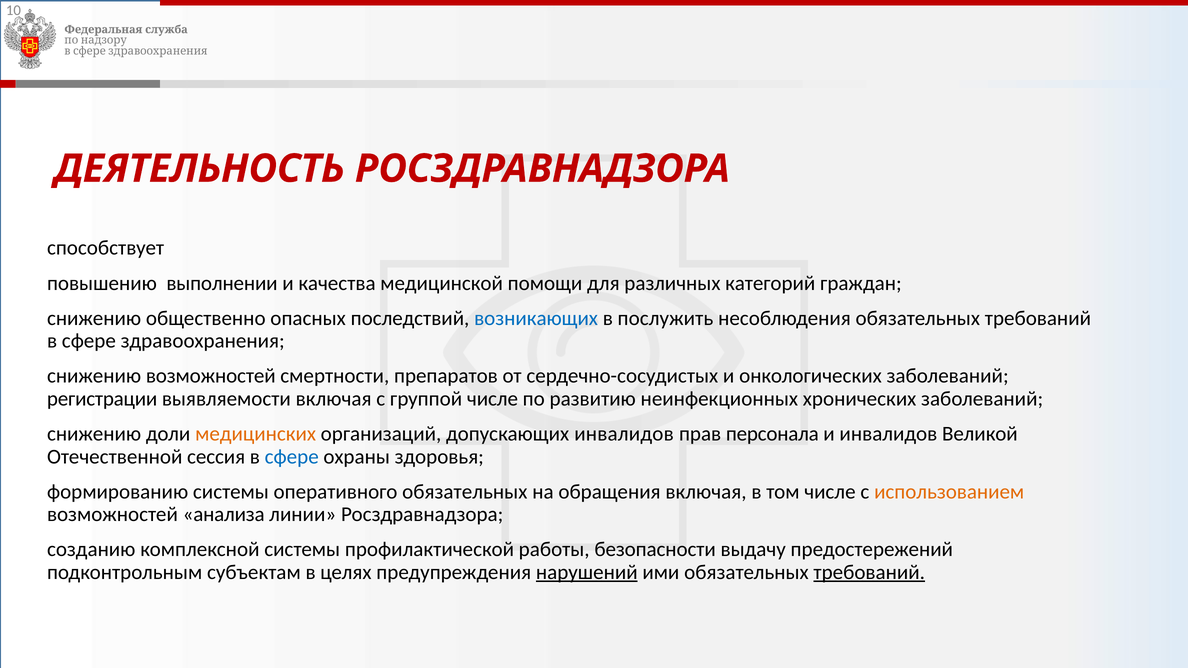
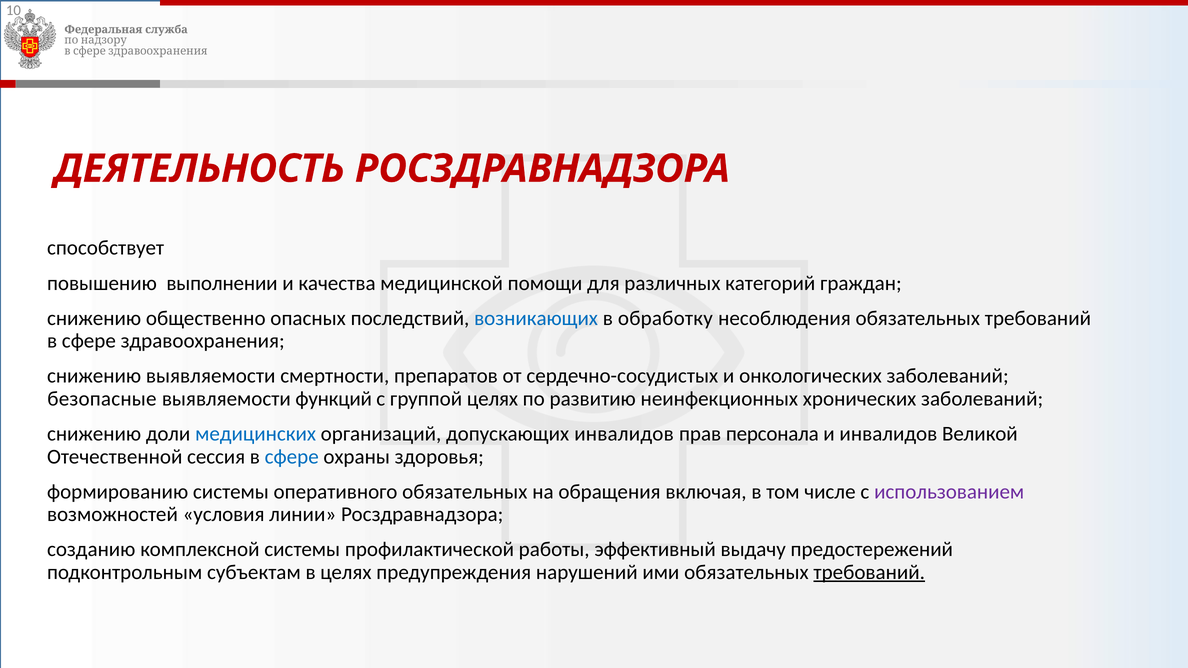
послужить: послужить -> обработку
снижению возможностей: возможностей -> выявляемости
регистрации: регистрации -> безопасные
выявляемости включая: включая -> функций
группой числе: числе -> целях
медицинских colour: orange -> blue
использованием colour: orange -> purple
анализа: анализа -> условия
безопасности: безопасности -> эффективный
нарушений underline: present -> none
